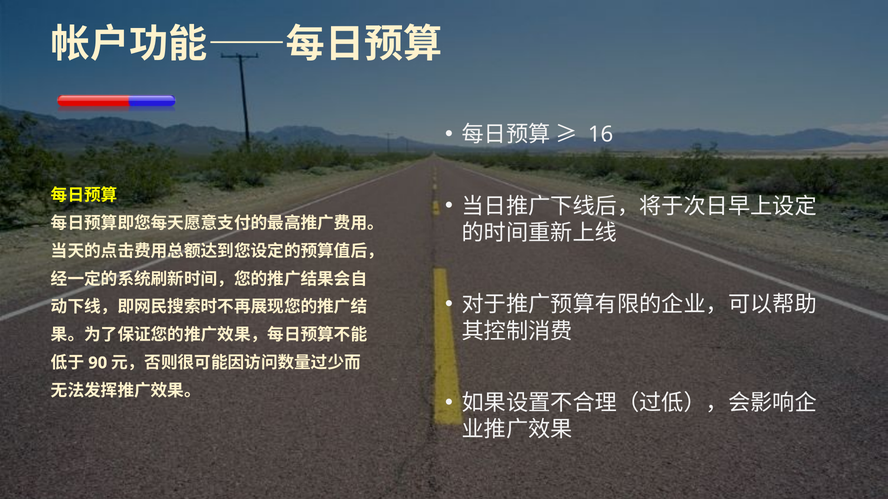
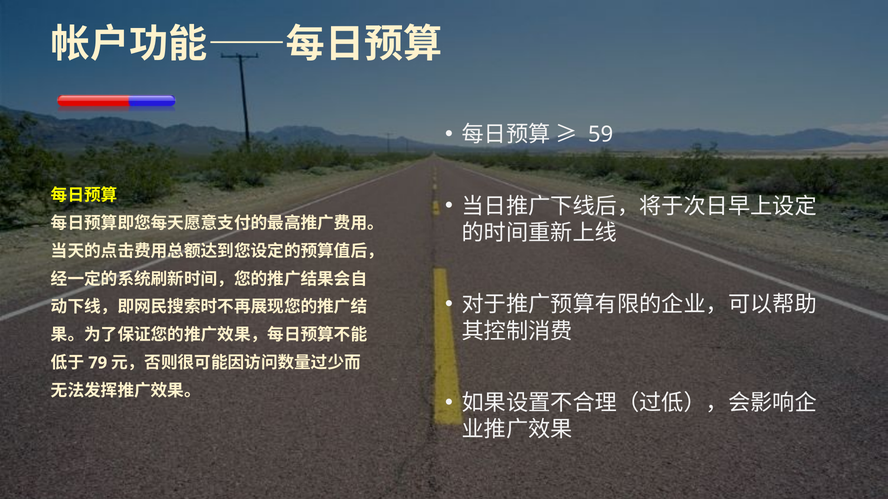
16: 16 -> 59
90: 90 -> 79
